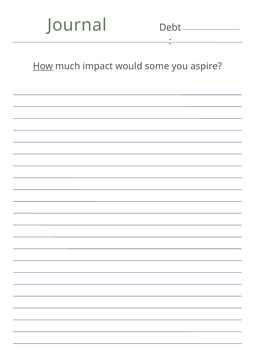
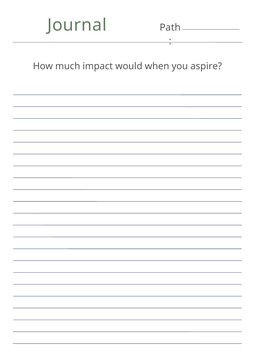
Debt: Debt -> Path
How underline: present -> none
some: some -> when
